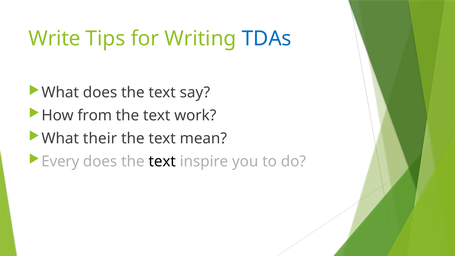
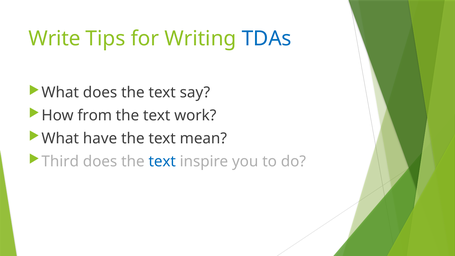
their: their -> have
Every: Every -> Third
text at (162, 161) colour: black -> blue
